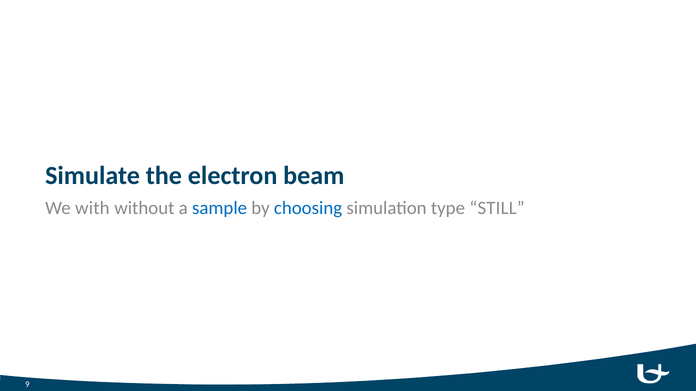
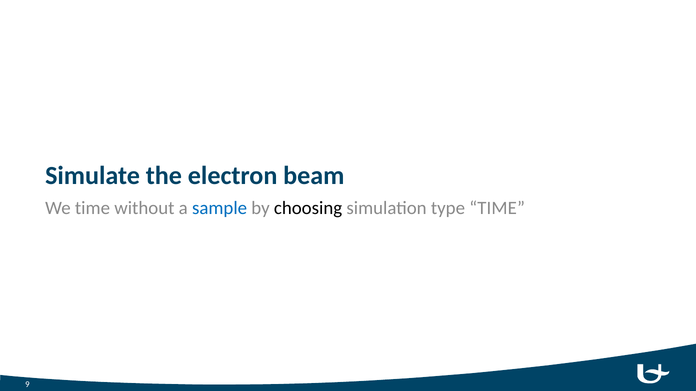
We with: with -> time
choosing colour: blue -> black
type STILL: STILL -> TIME
